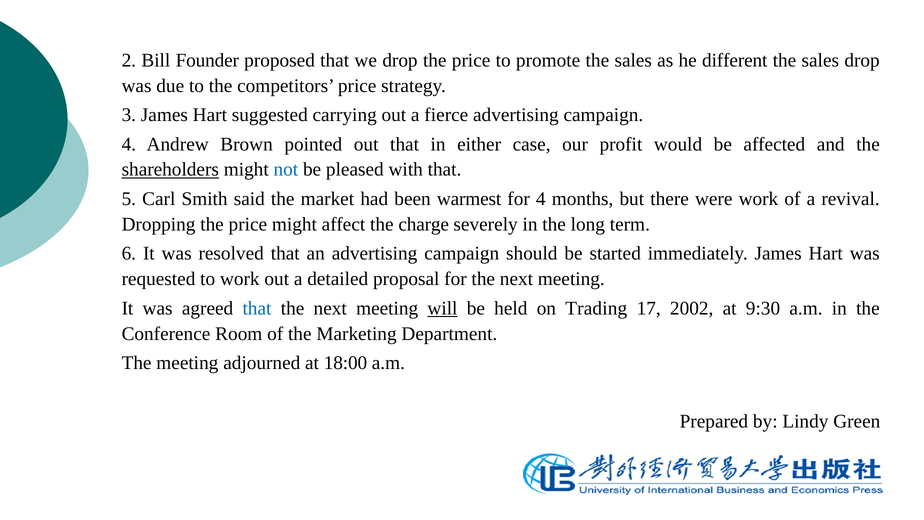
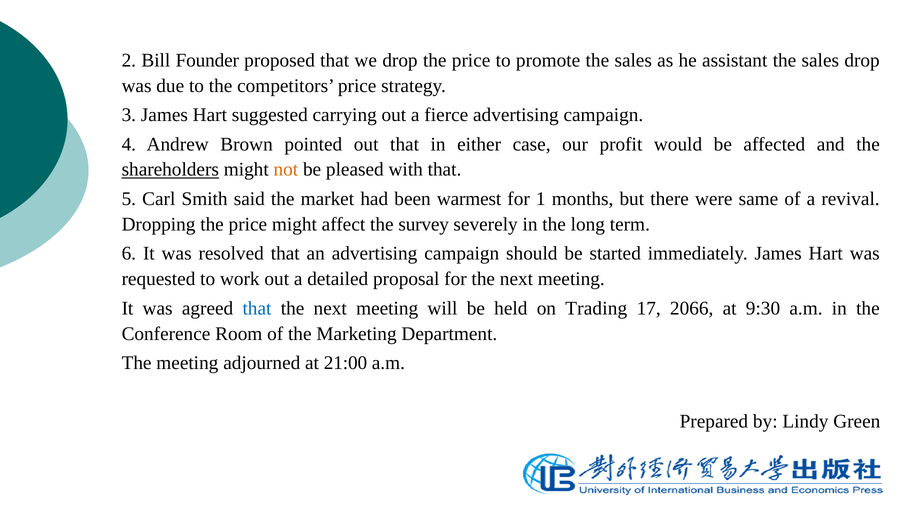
different: different -> assistant
not colour: blue -> orange
for 4: 4 -> 1
were work: work -> same
charge: charge -> survey
will underline: present -> none
2002: 2002 -> 2066
18:00: 18:00 -> 21:00
